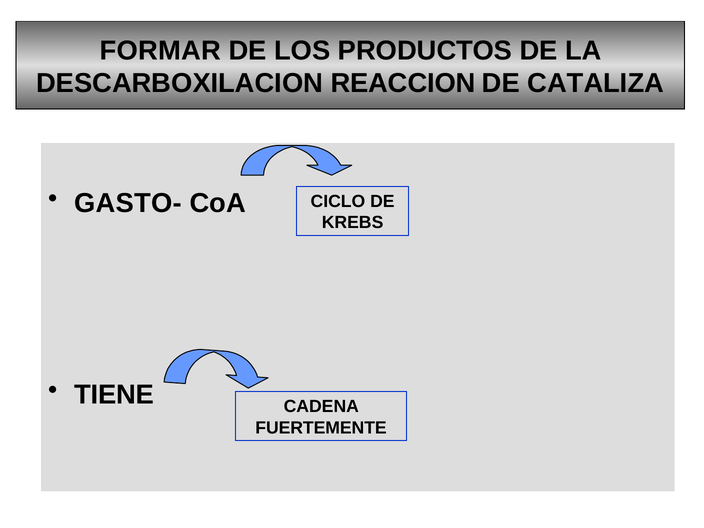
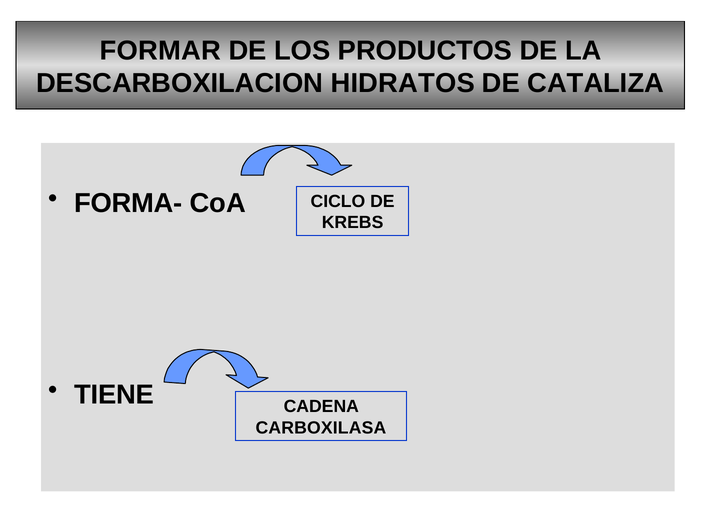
REACCION: REACCION -> HIDRATOS
GASTO-: GASTO- -> FORMA-
FUERTEMENTE: FUERTEMENTE -> CARBOXILASA
